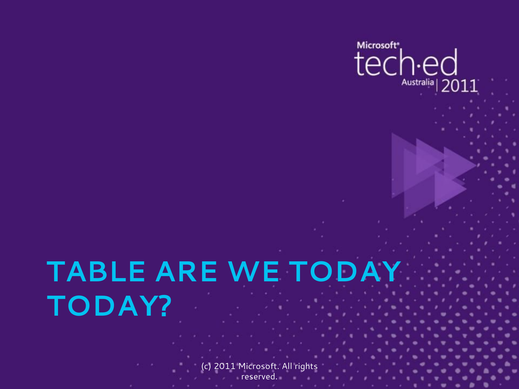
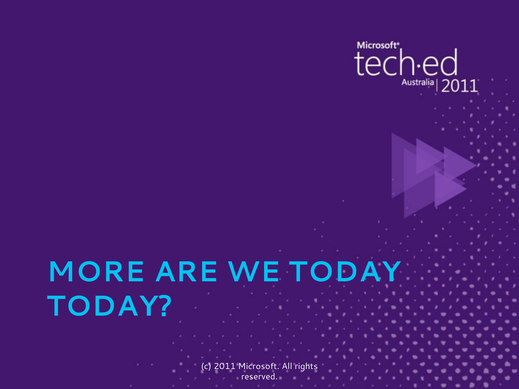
TABLE: TABLE -> MORE
